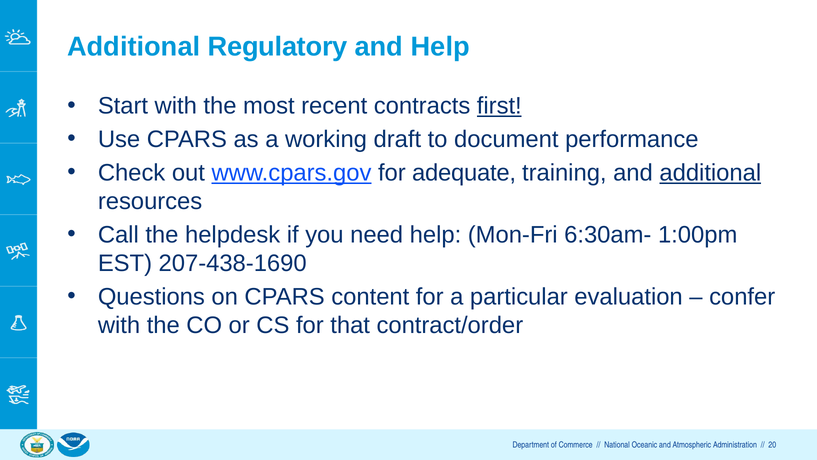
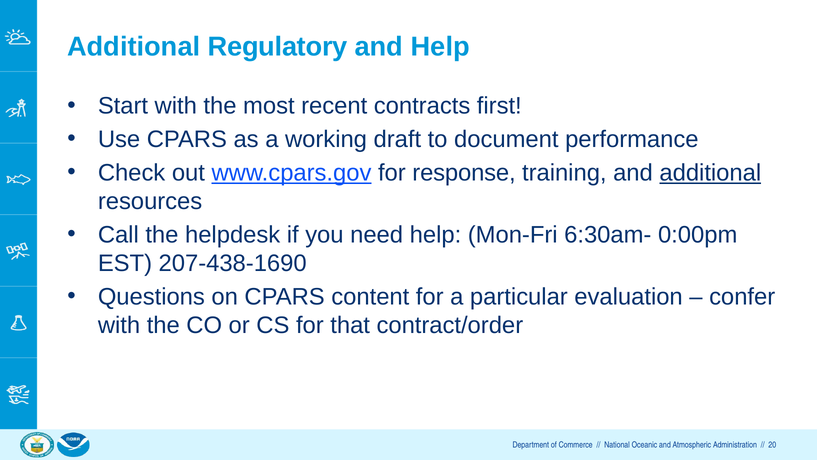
first underline: present -> none
adequate: adequate -> response
1:00pm: 1:00pm -> 0:00pm
